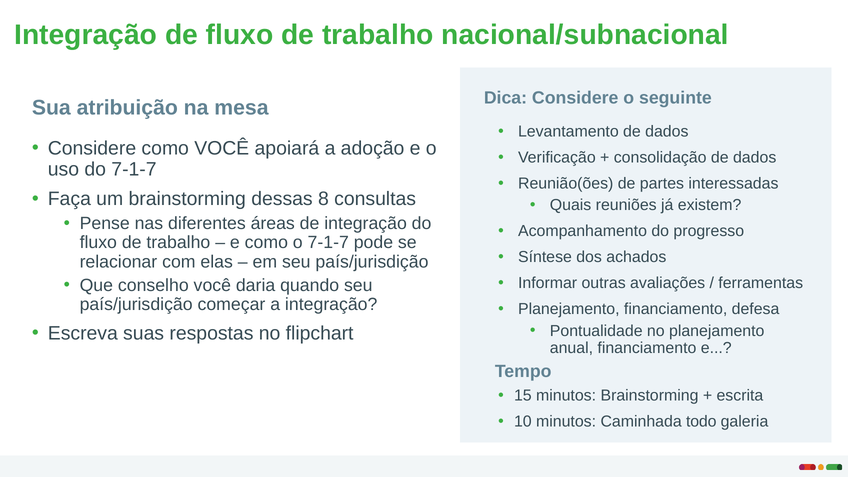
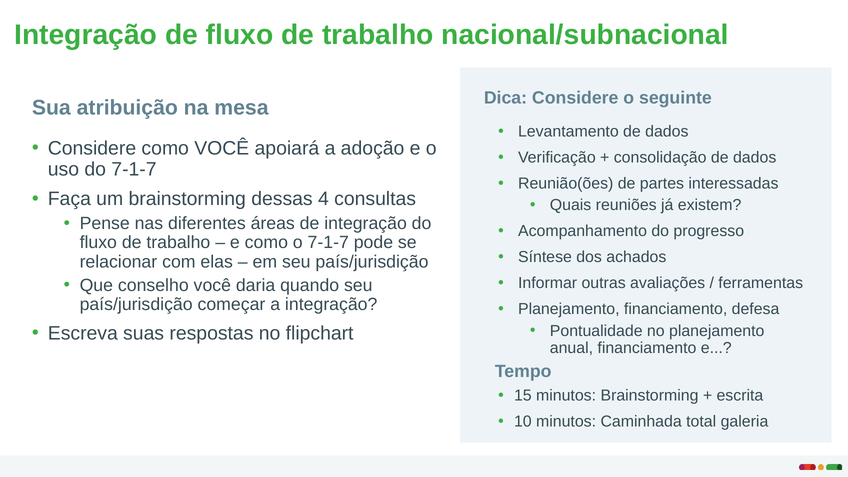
8: 8 -> 4
todo: todo -> total
